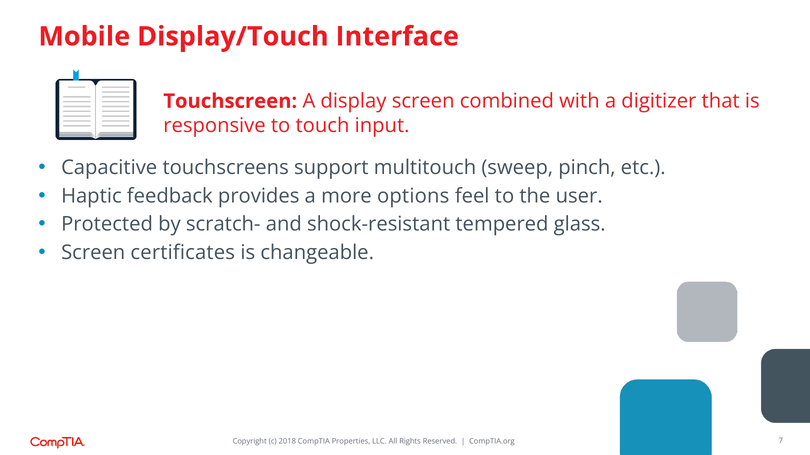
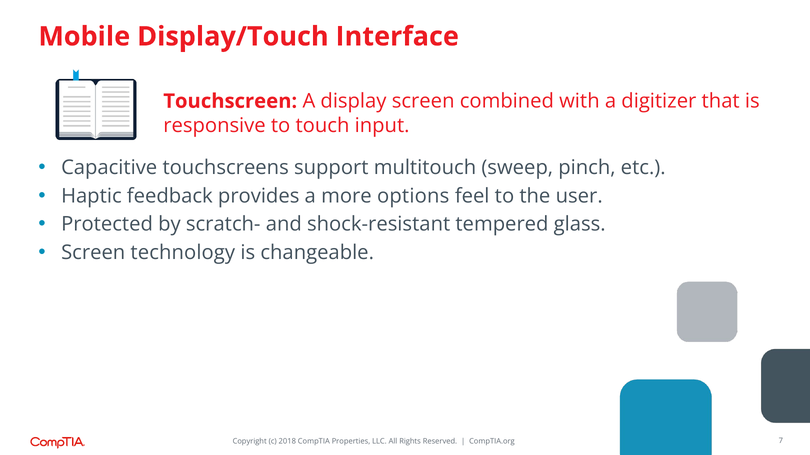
certificates: certificates -> technology
